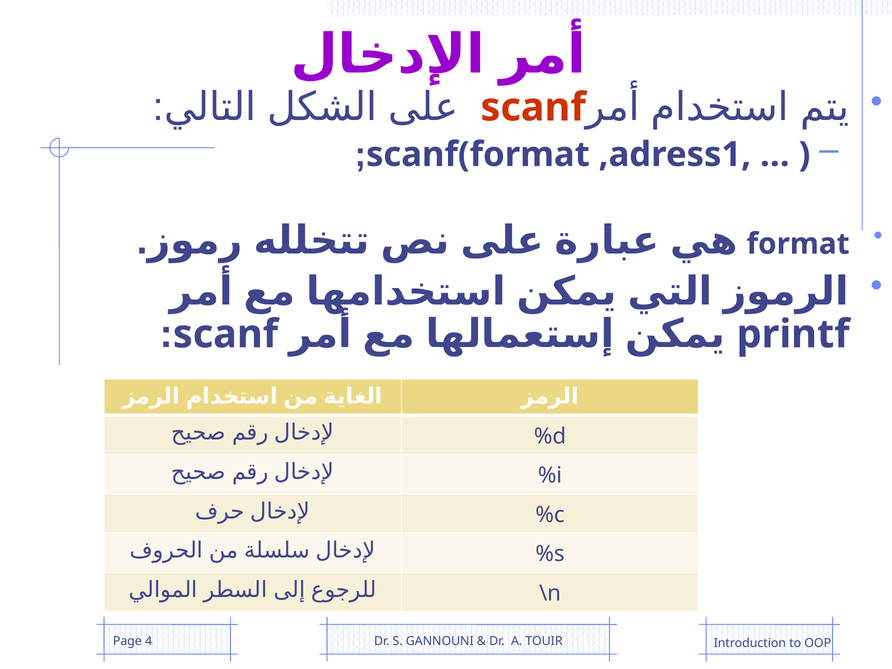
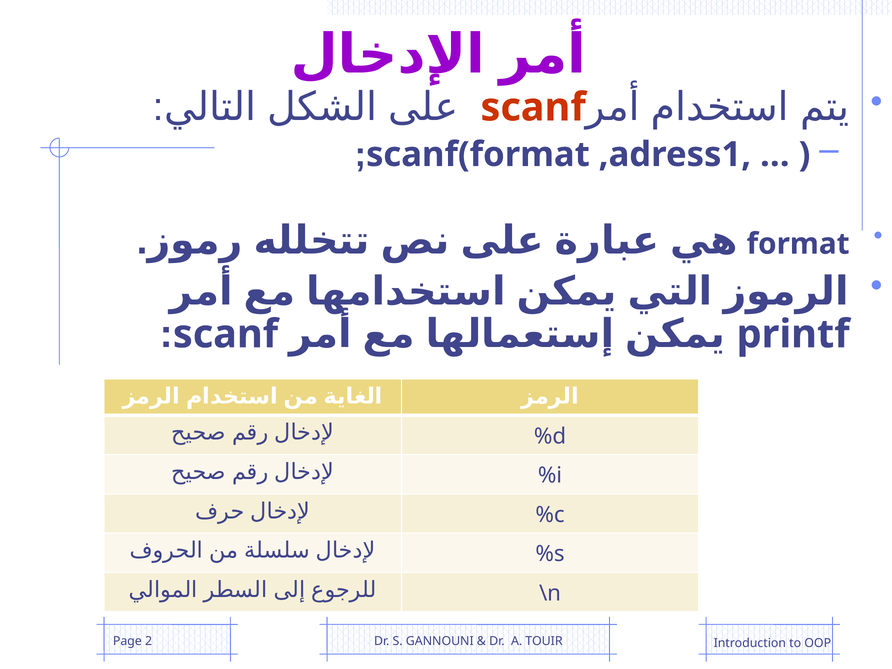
4: 4 -> 2
